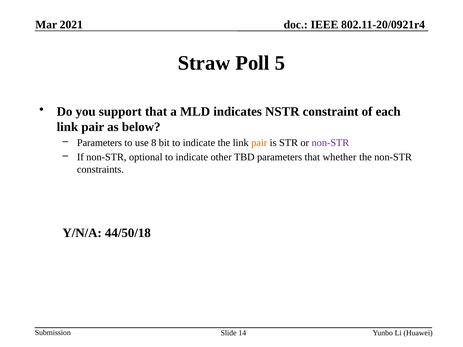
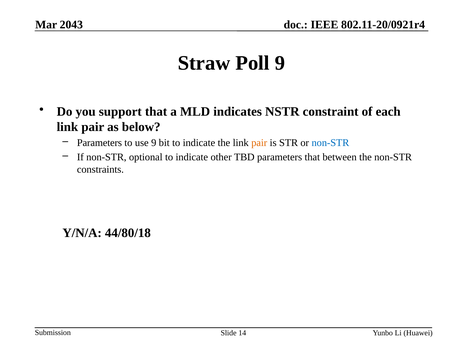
2021: 2021 -> 2043
Poll 5: 5 -> 9
use 8: 8 -> 9
non-STR at (330, 143) colour: purple -> blue
whether: whether -> between
44/50/18: 44/50/18 -> 44/80/18
